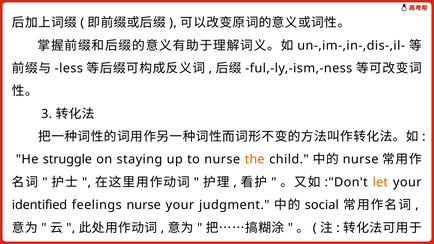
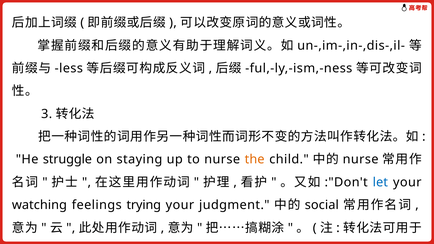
let colour: orange -> blue
identified: identified -> watching
feelings nurse: nurse -> trying
